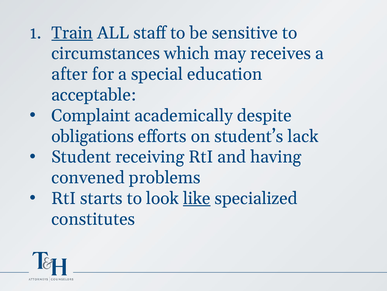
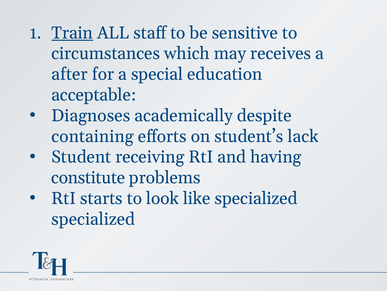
Complaint: Complaint -> Diagnoses
obligations: obligations -> containing
convened: convened -> constitute
like underline: present -> none
constitutes at (93, 219): constitutes -> specialized
